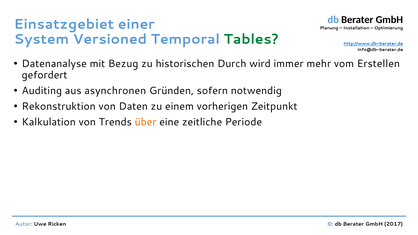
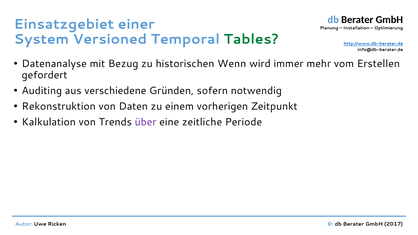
Durch: Durch -> Wenn
asynchronen: asynchronen -> verschiedene
über colour: orange -> purple
